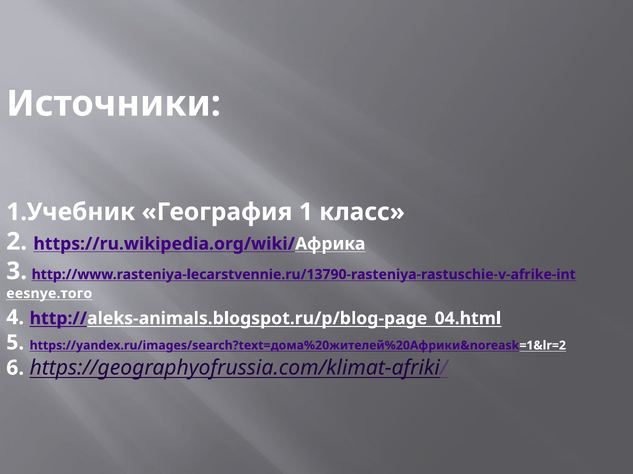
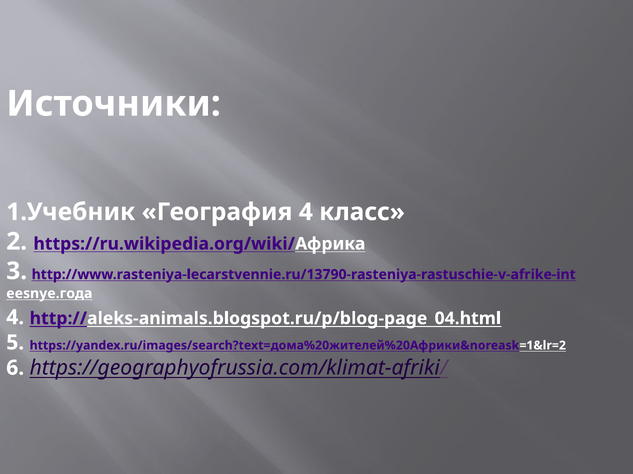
География 1: 1 -> 4
eesnye.того: eesnye.того -> eesnye.года
